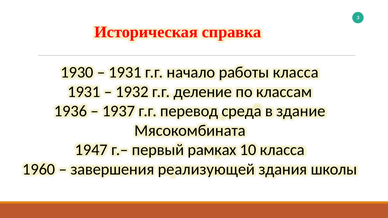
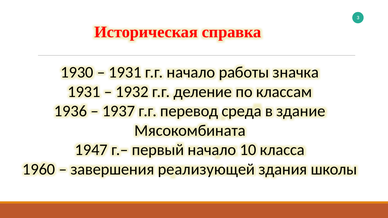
работы класса: класса -> значка
первый рамках: рамках -> начало
